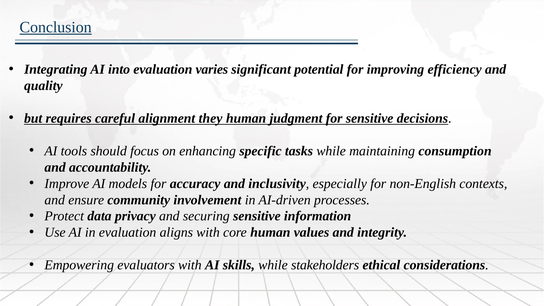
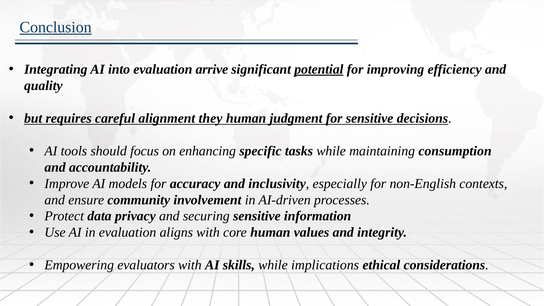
varies: varies -> arrive
potential underline: none -> present
stakeholders: stakeholders -> implications
